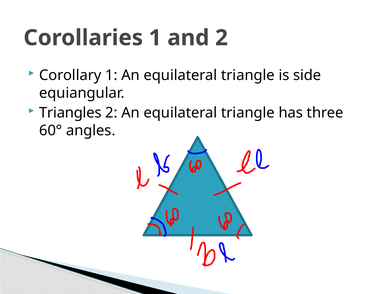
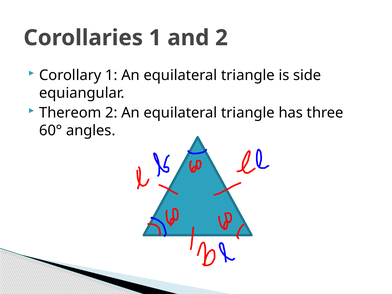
Triangles: Triangles -> Thereom
